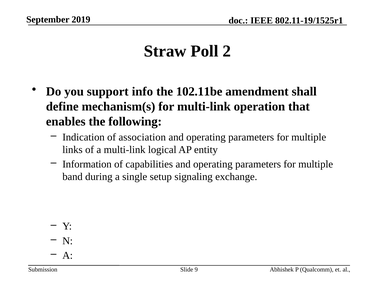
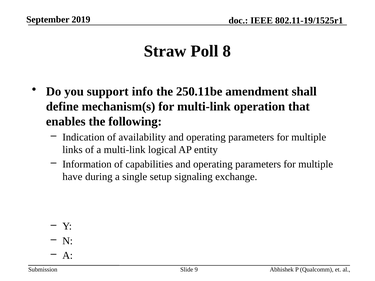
2: 2 -> 8
102.11be: 102.11be -> 250.11be
association: association -> availability
band: band -> have
